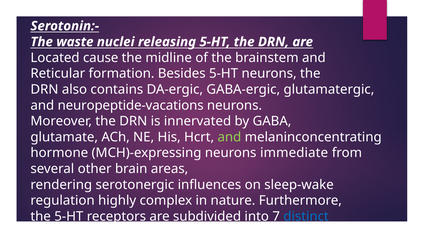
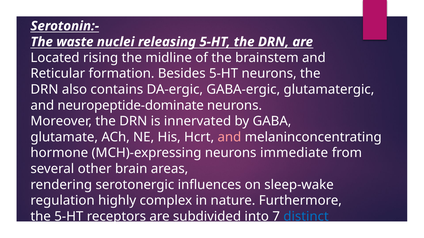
cause: cause -> rising
neuropeptide-vacations: neuropeptide-vacations -> neuropeptide-dominate
and at (229, 137) colour: light green -> pink
